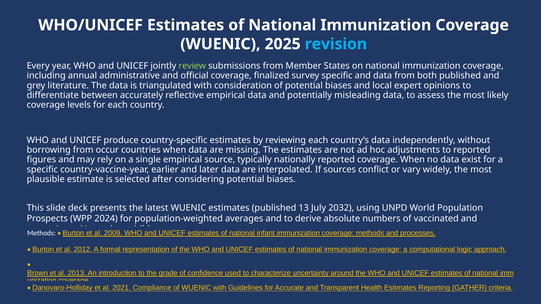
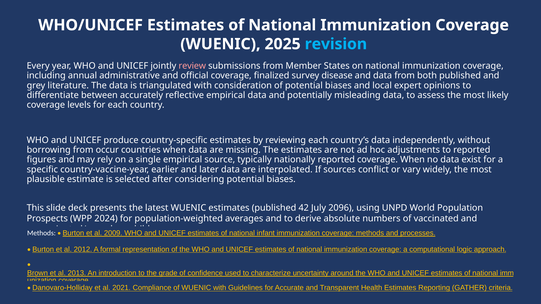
review colour: light green -> pink
survey specific: specific -> disease
13: 13 -> 42
2032: 2032 -> 2096
